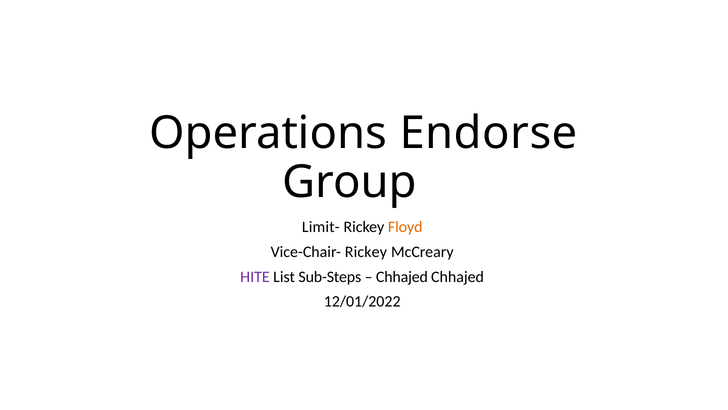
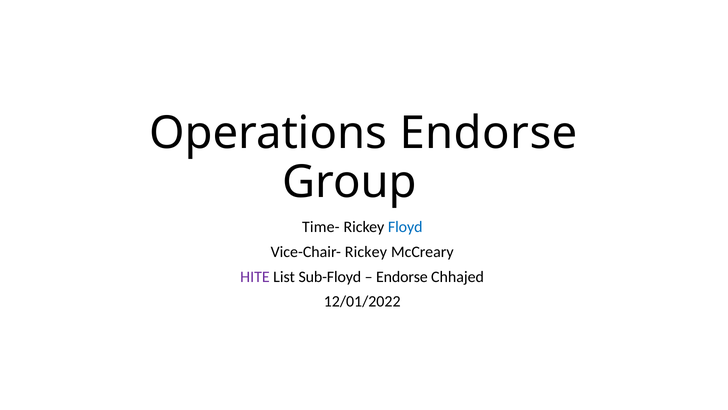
Limit-: Limit- -> Time-
Floyd colour: orange -> blue
Sub-Steps: Sub-Steps -> Sub-Floyd
Chhajed at (402, 276): Chhajed -> Endorse
